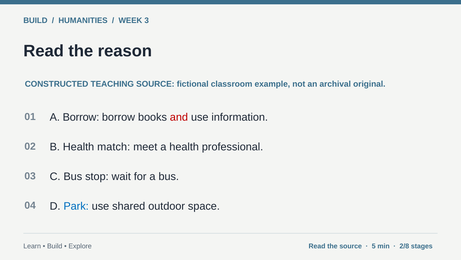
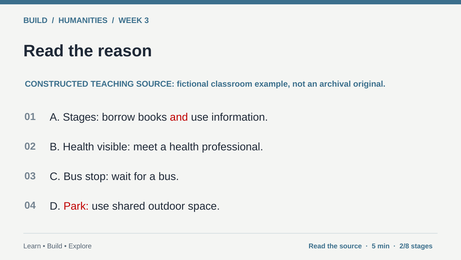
A Borrow: Borrow -> Stages
match: match -> visible
Park colour: blue -> red
